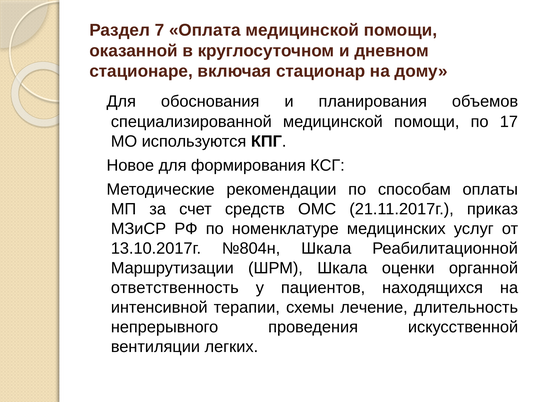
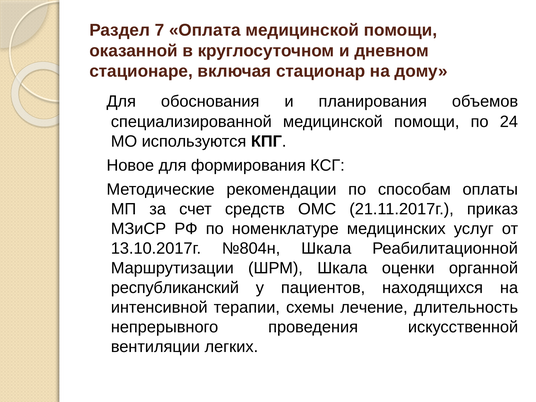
17: 17 -> 24
ответственность: ответственность -> республиканский
